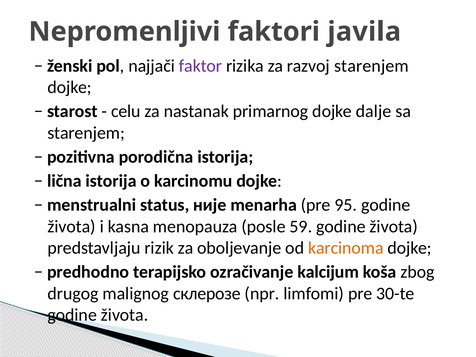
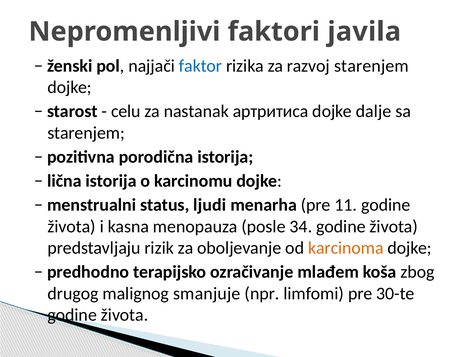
faktor colour: purple -> blue
primarnog: primarnog -> артритиса
није: није -> ljudi
95: 95 -> 11
59: 59 -> 34
kalcijum: kalcijum -> mlađem
склерозе: склерозе -> smanjuje
